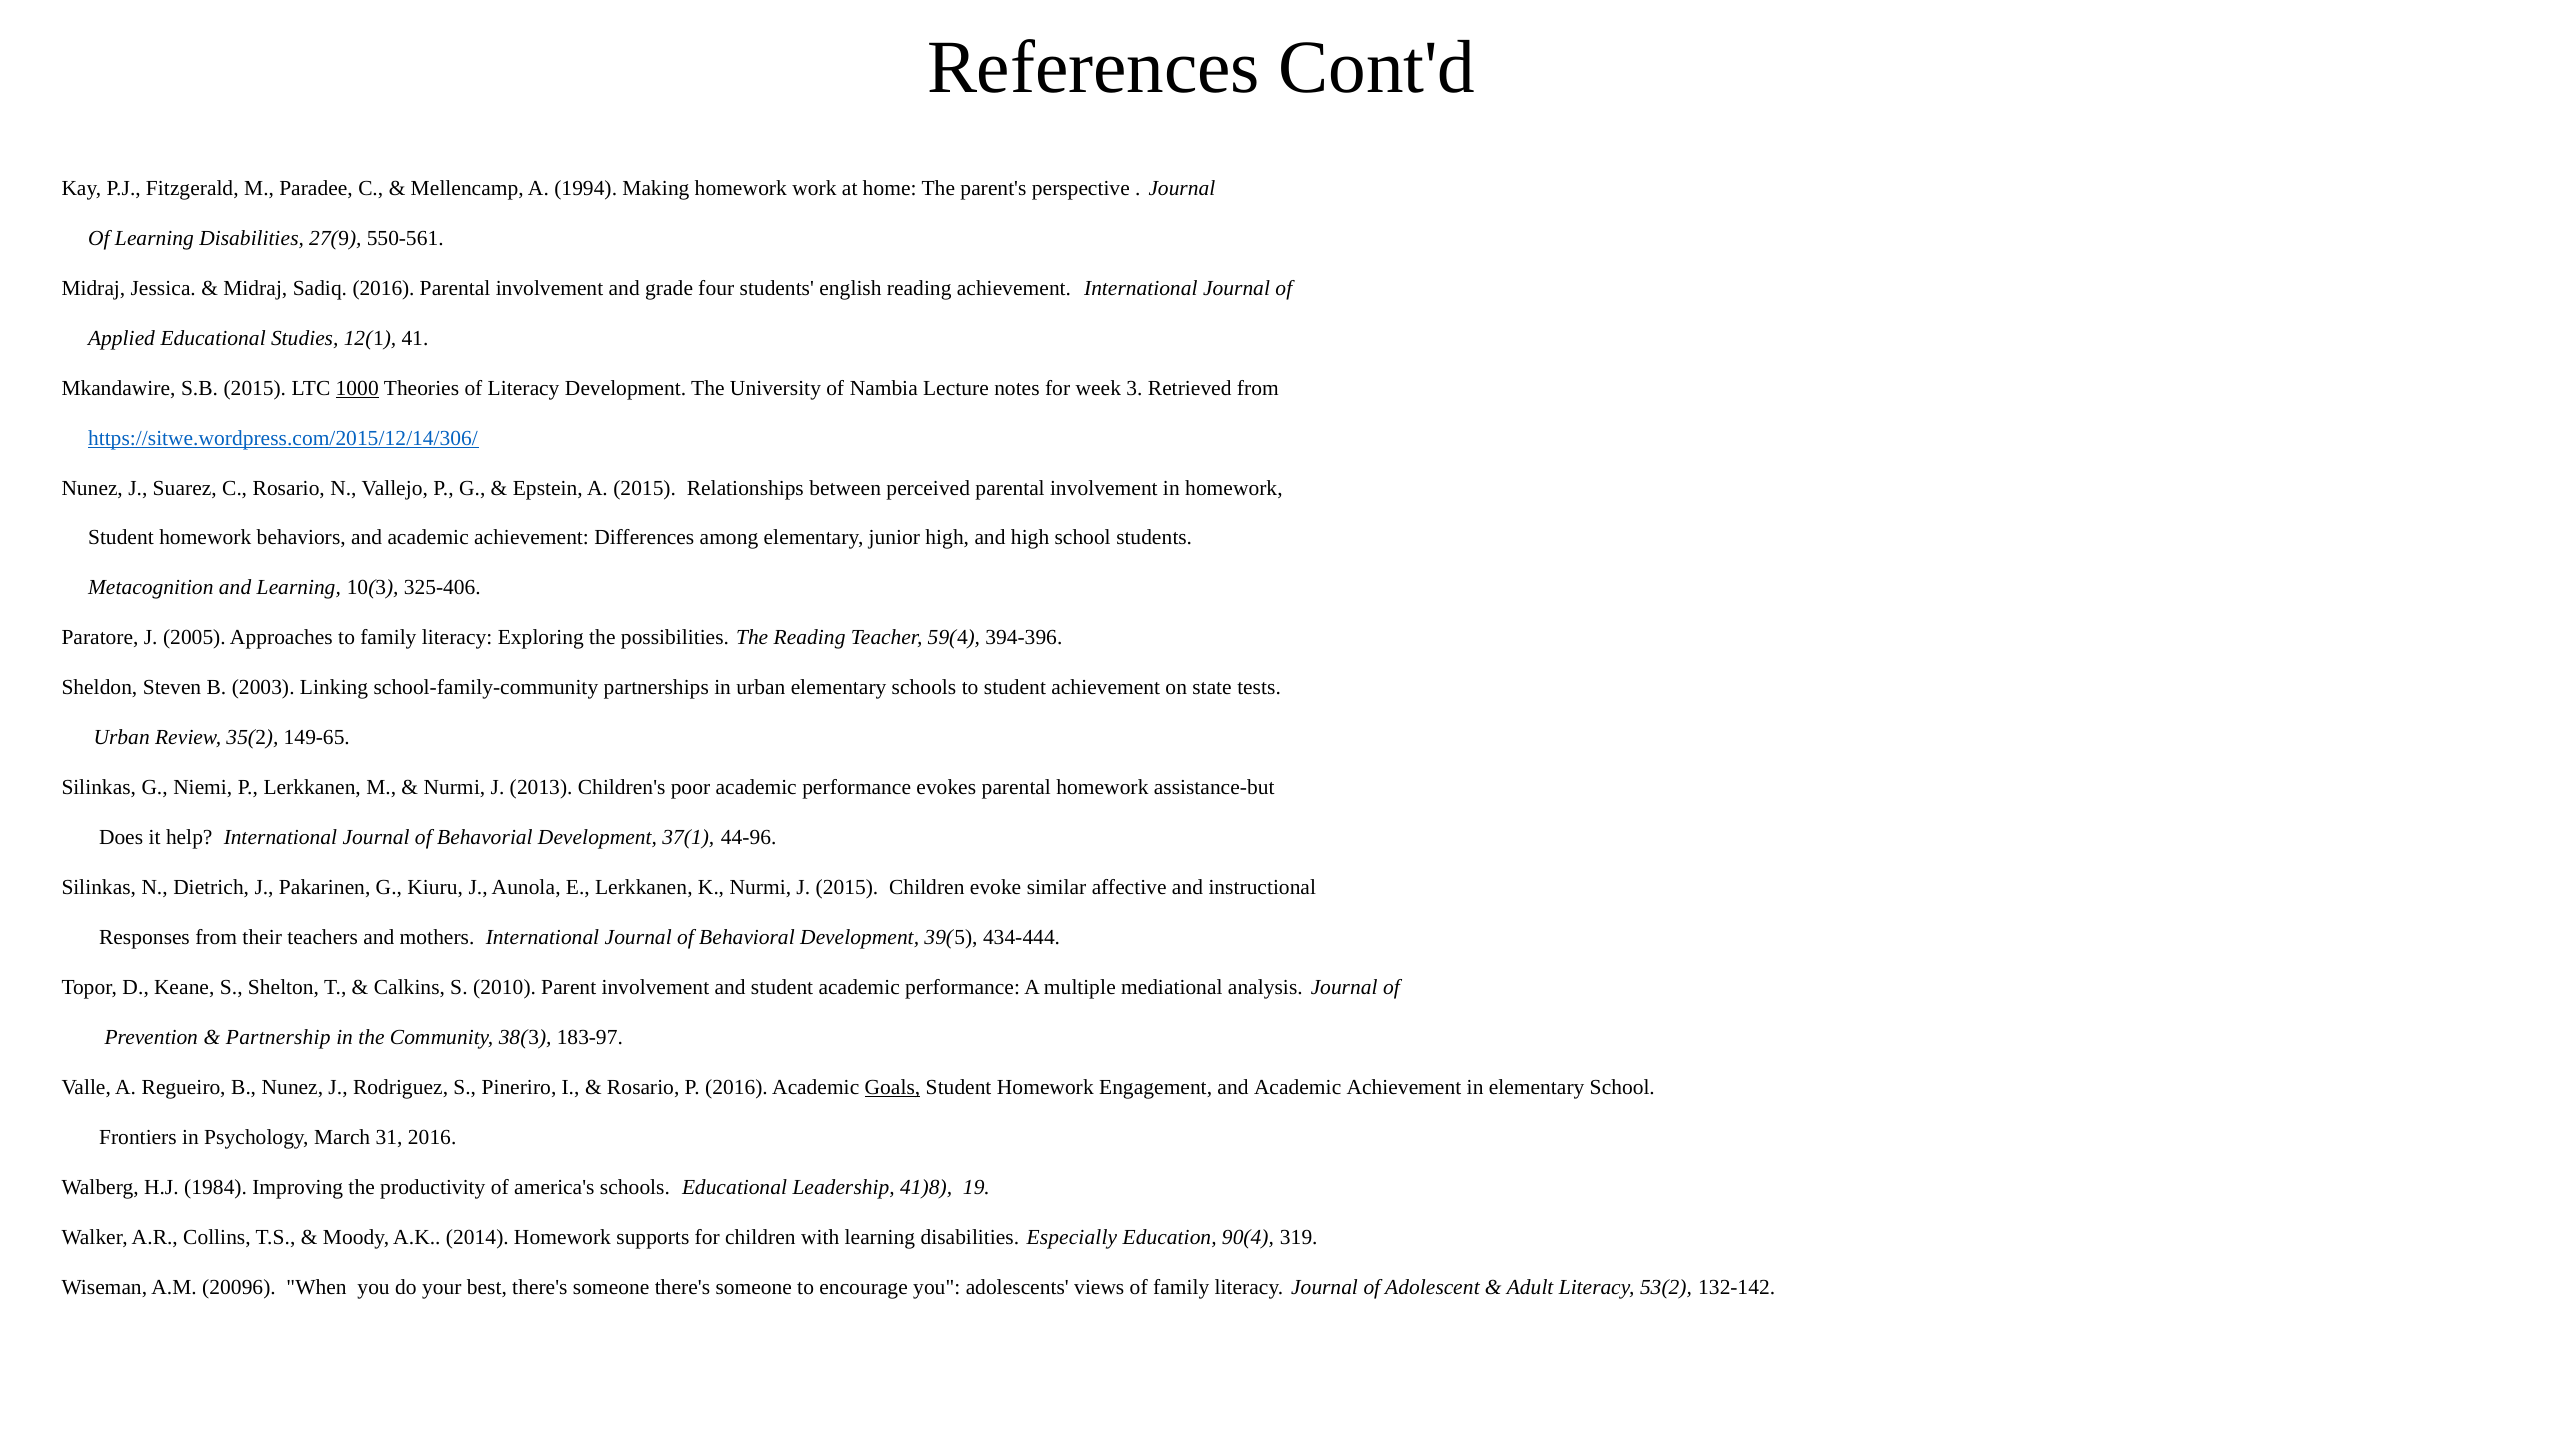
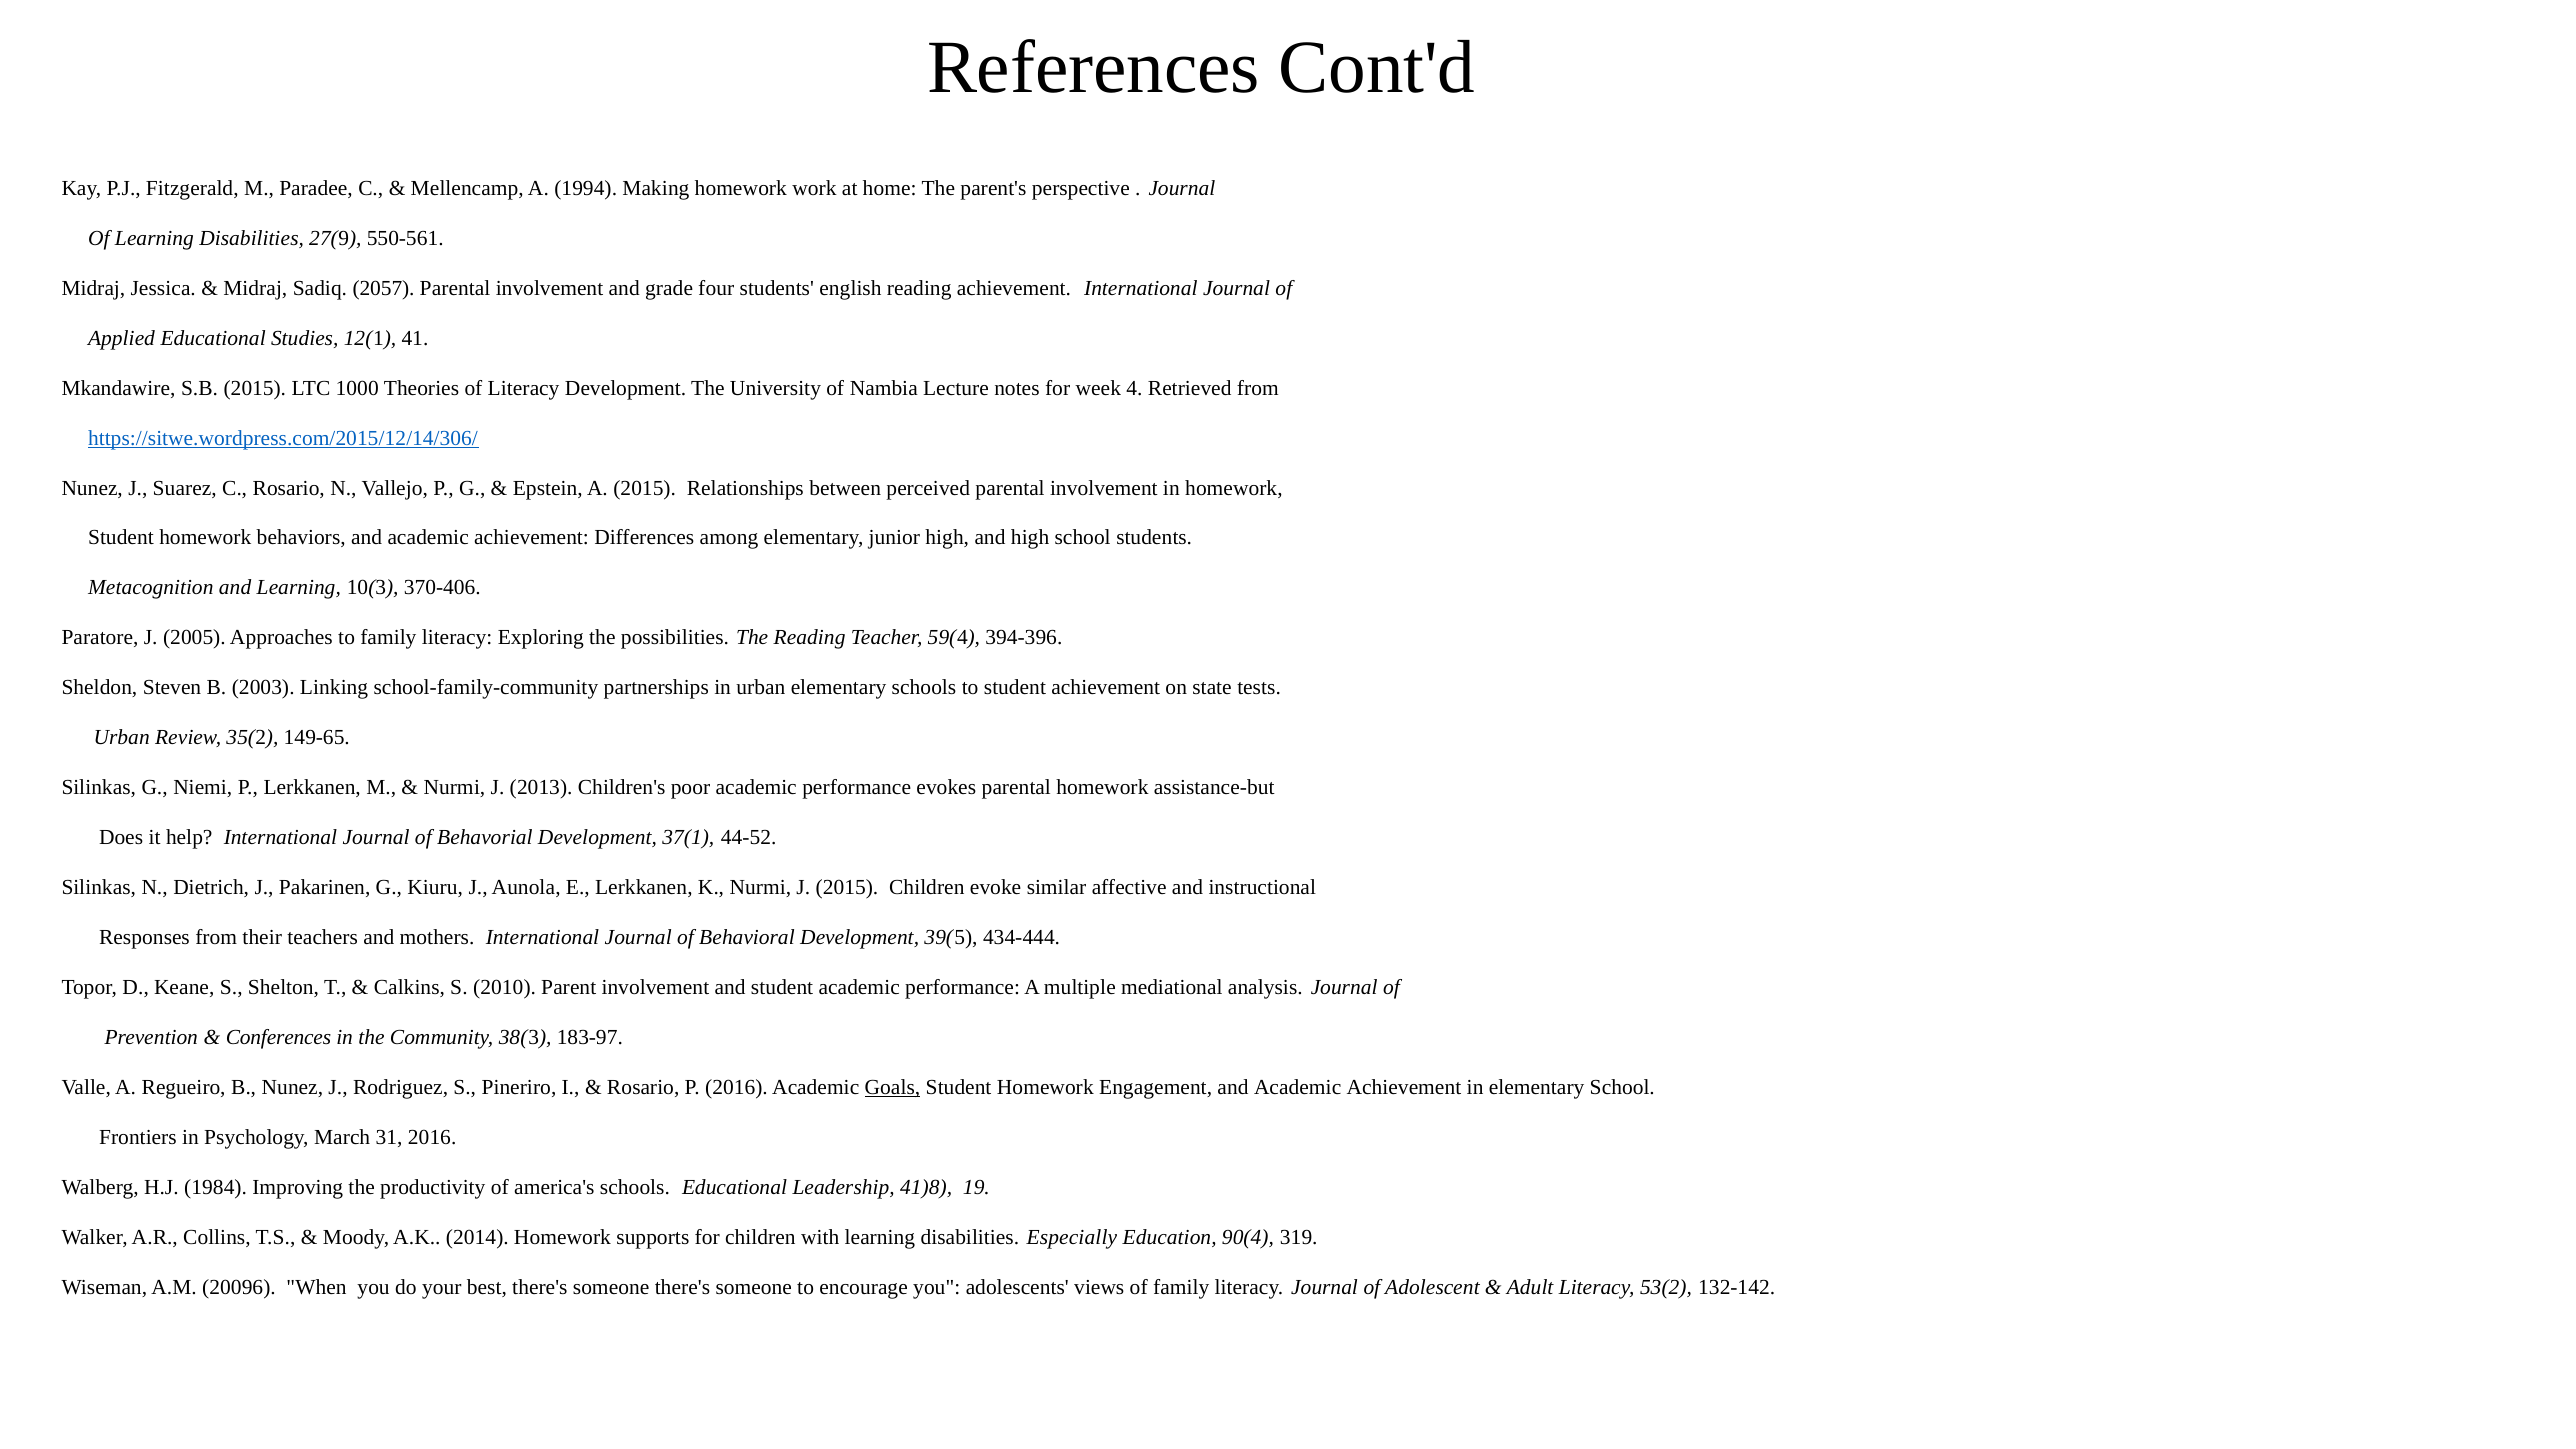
Sadiq 2016: 2016 -> 2057
1000 underline: present -> none
3: 3 -> 4
325-406: 325-406 -> 370-406
44-96: 44-96 -> 44-52
Partnership: Partnership -> Conferences
